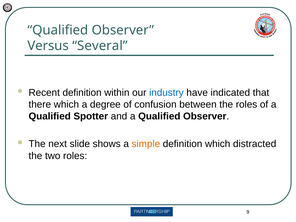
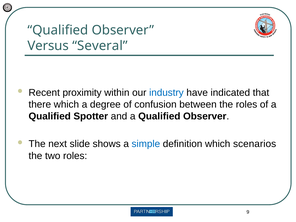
Recent definition: definition -> proximity
simple colour: orange -> blue
distracted: distracted -> scenarios
